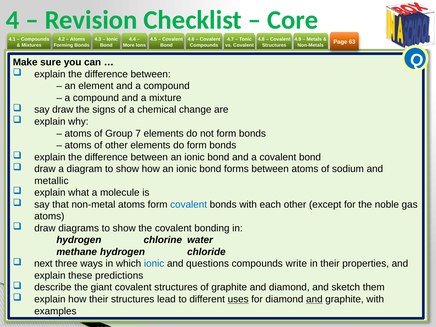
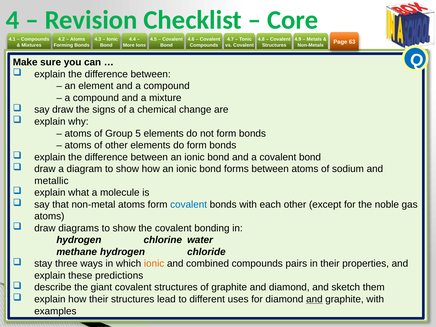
7: 7 -> 5
next: next -> stay
ionic at (154, 264) colour: blue -> orange
questions: questions -> combined
write: write -> pairs
uses underline: present -> none
